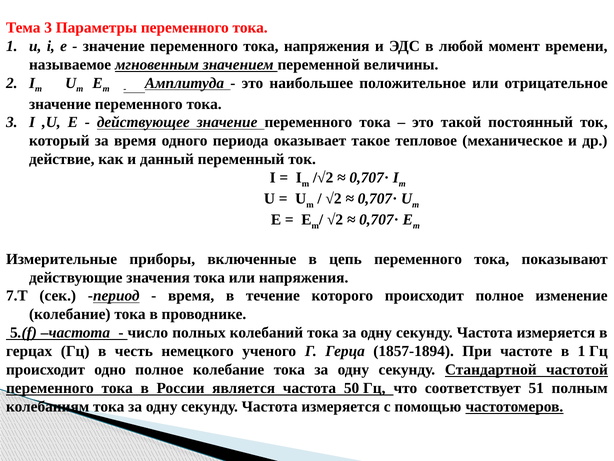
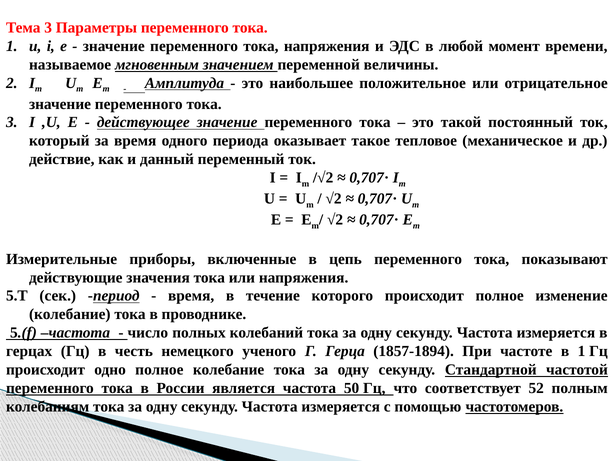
7.Т: 7.Т -> 5.Т
51: 51 -> 52
